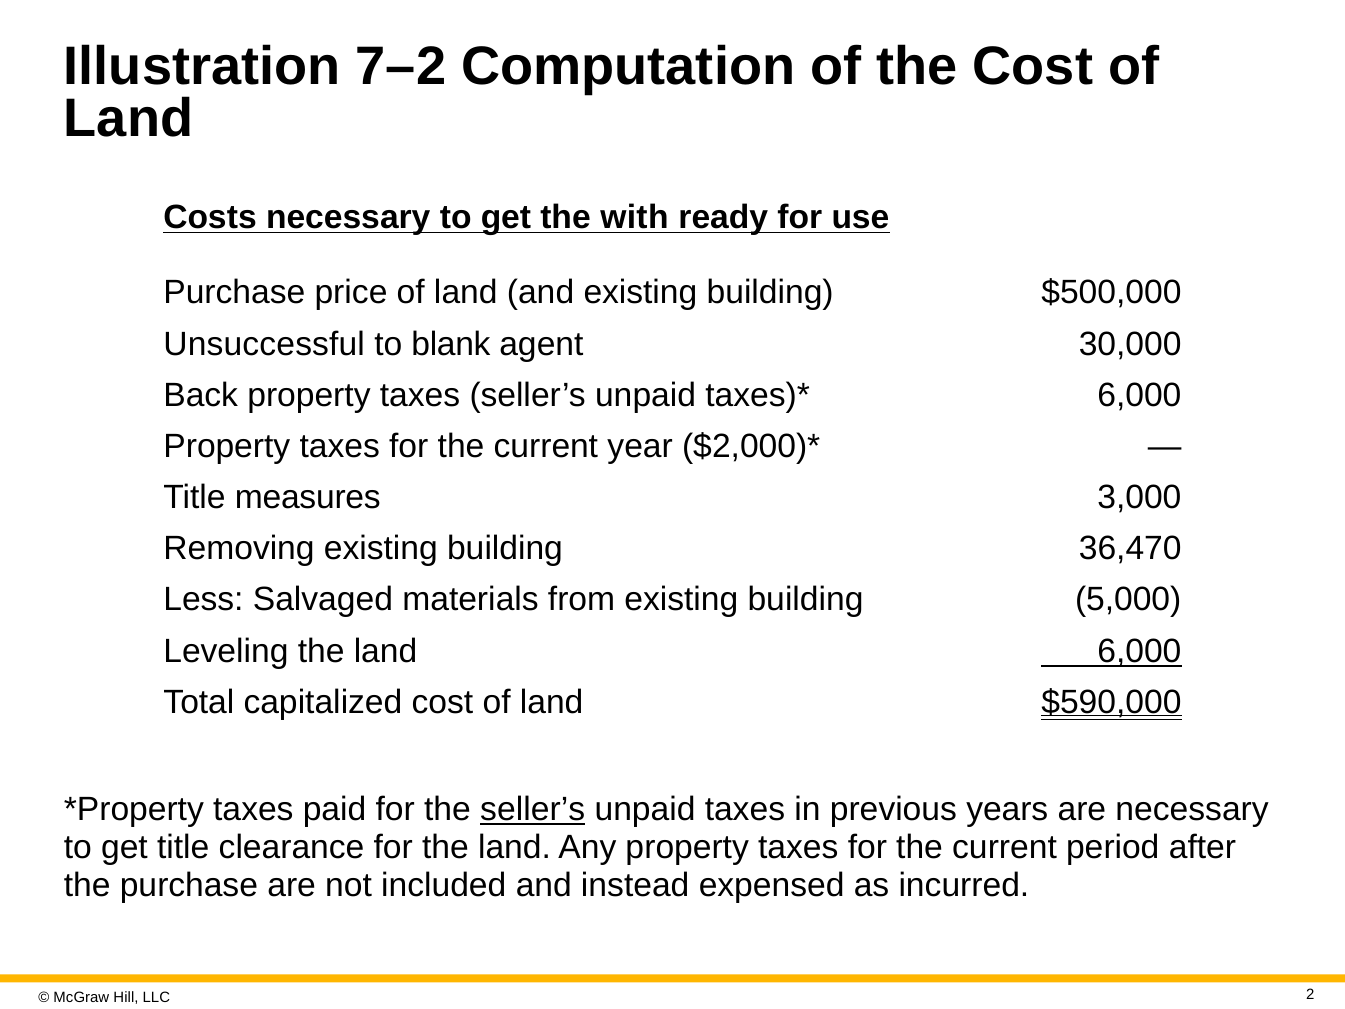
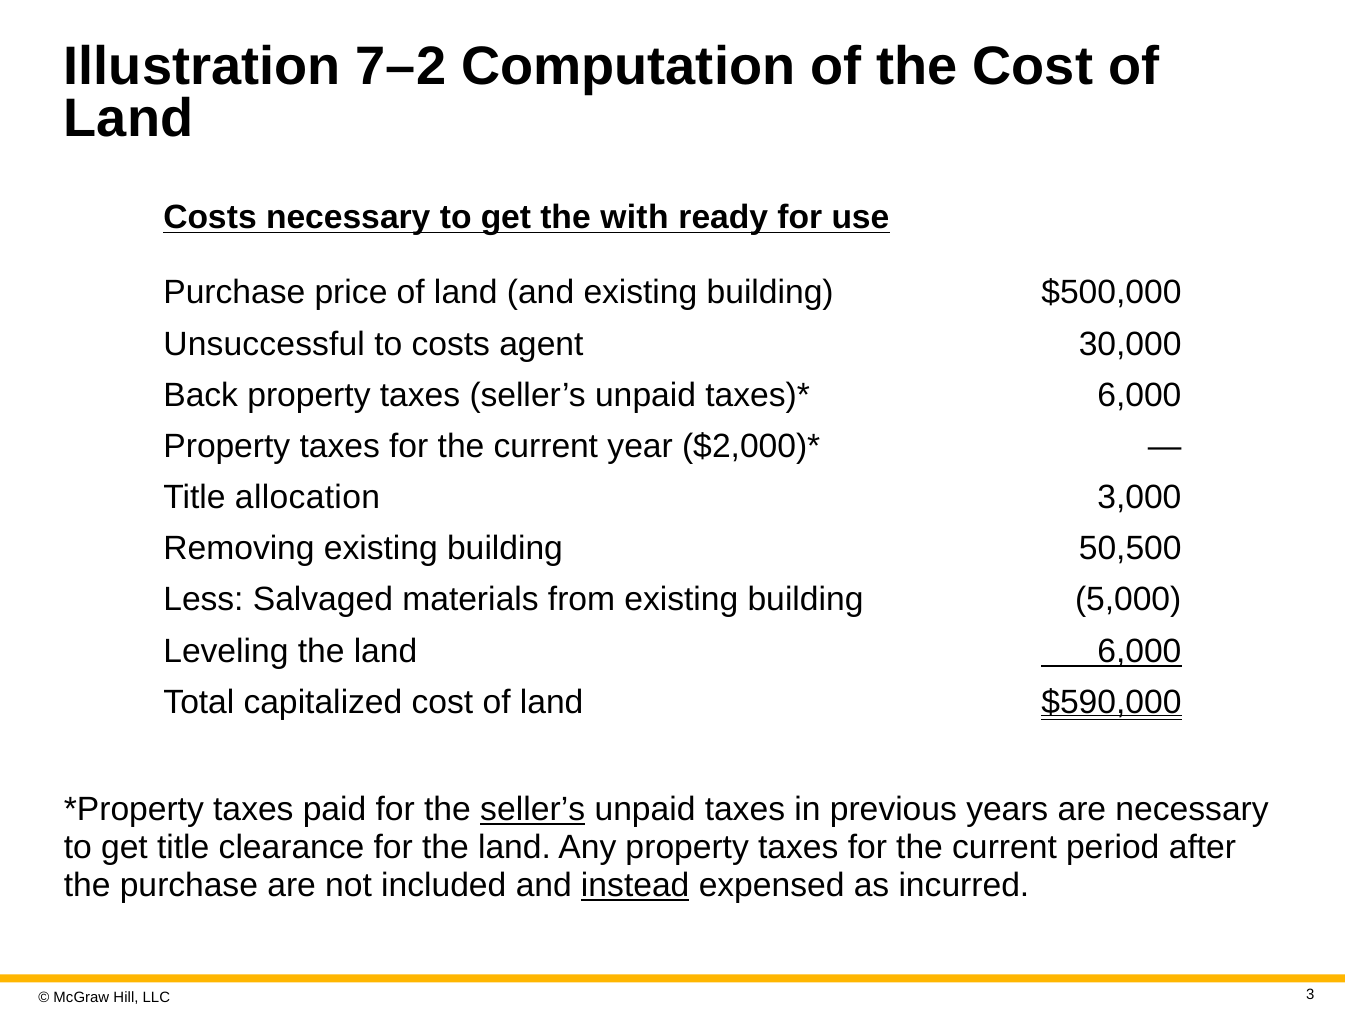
to blank: blank -> costs
measures: measures -> allocation
36,470: 36,470 -> 50,500
instead underline: none -> present
2: 2 -> 3
